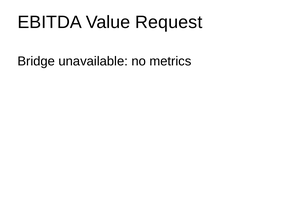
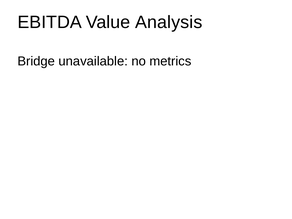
Request: Request -> Analysis
